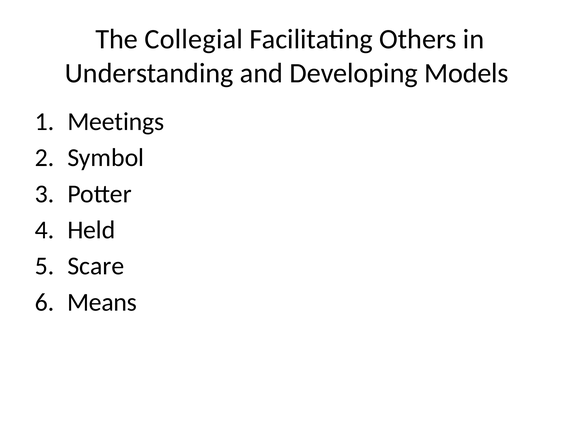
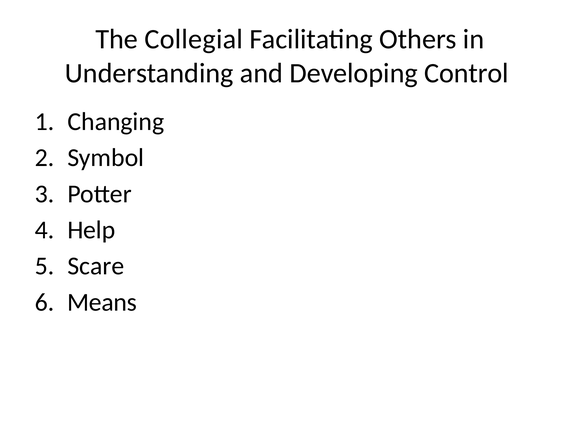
Models: Models -> Control
Meetings: Meetings -> Changing
Held: Held -> Help
